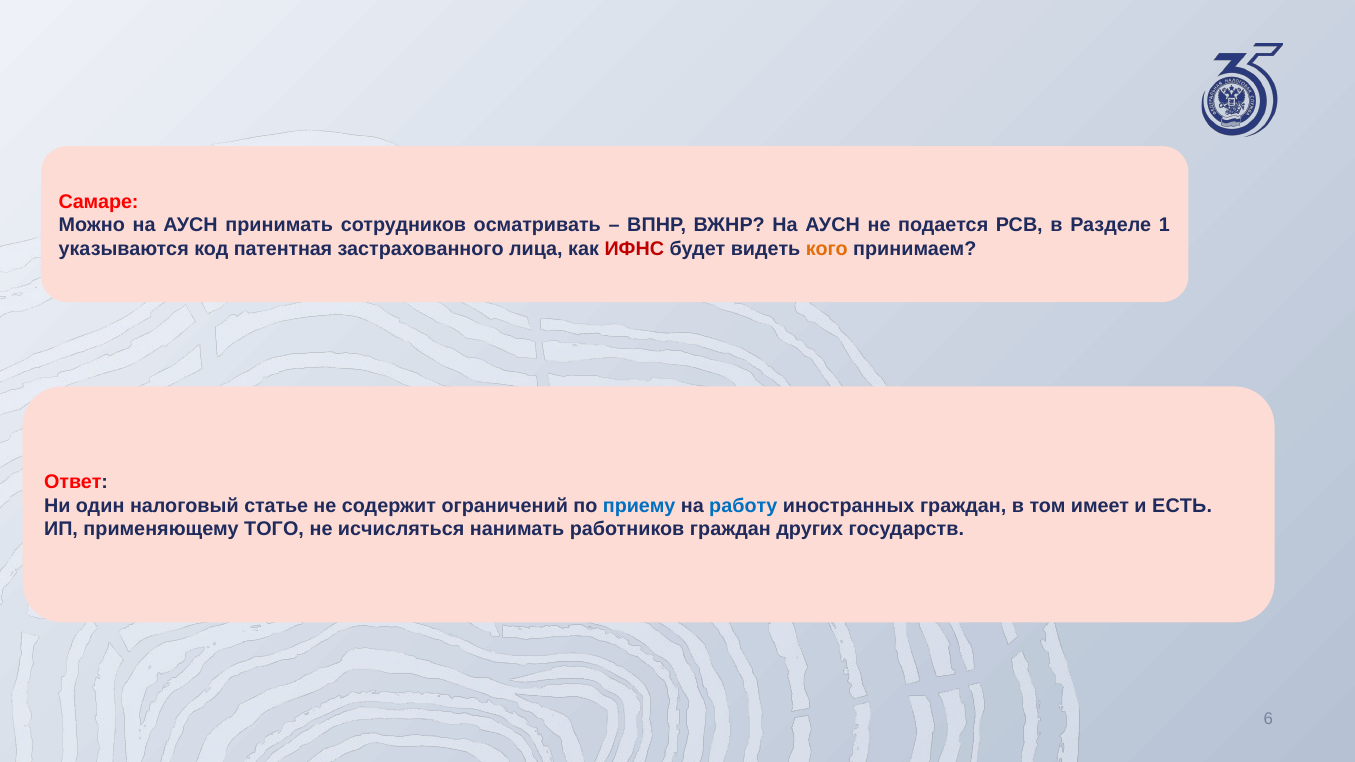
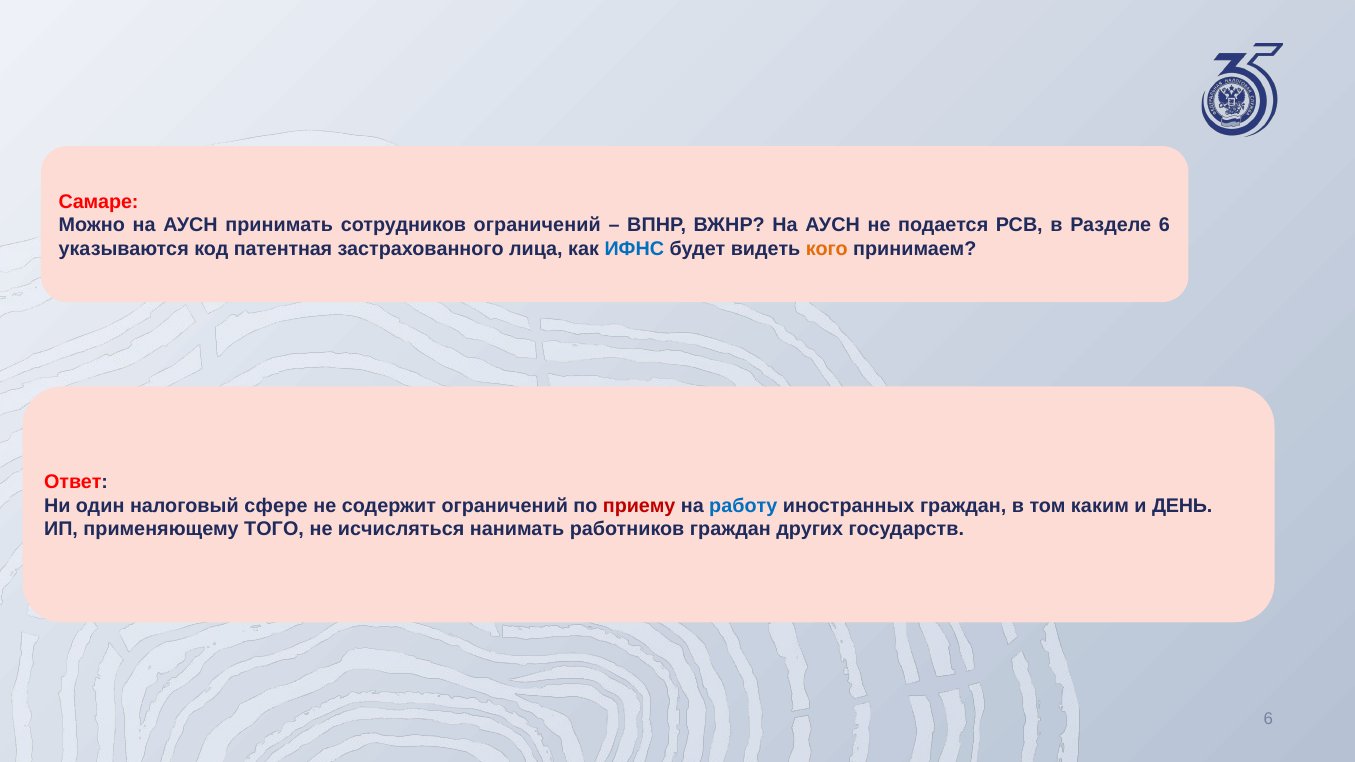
сотрудников осматривать: осматривать -> ограничений
Разделе 1: 1 -> 6
ИФНС colour: red -> blue
статье: статье -> сфере
приему colour: blue -> red
имеет: имеет -> каким
ЕСТЬ: ЕСТЬ -> ДЕНЬ
